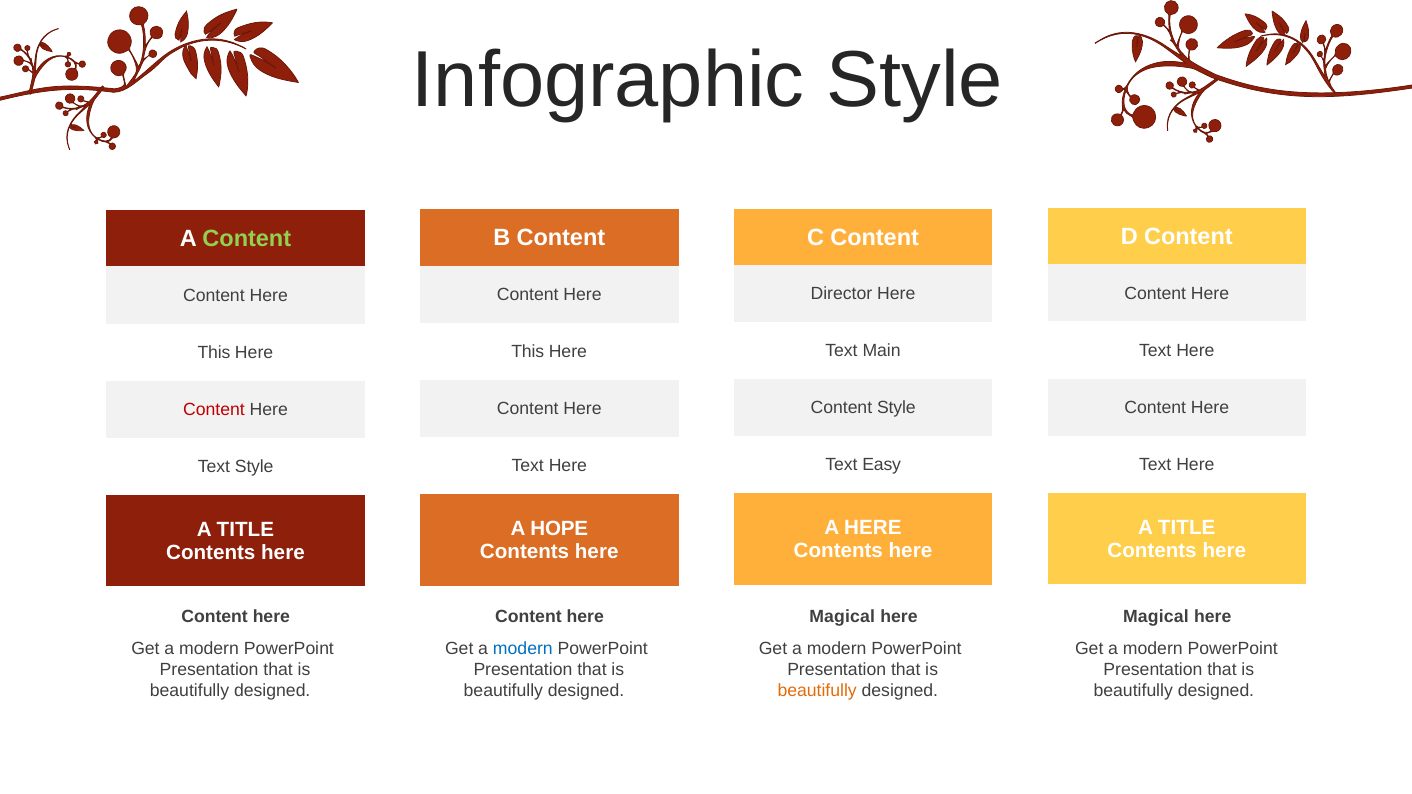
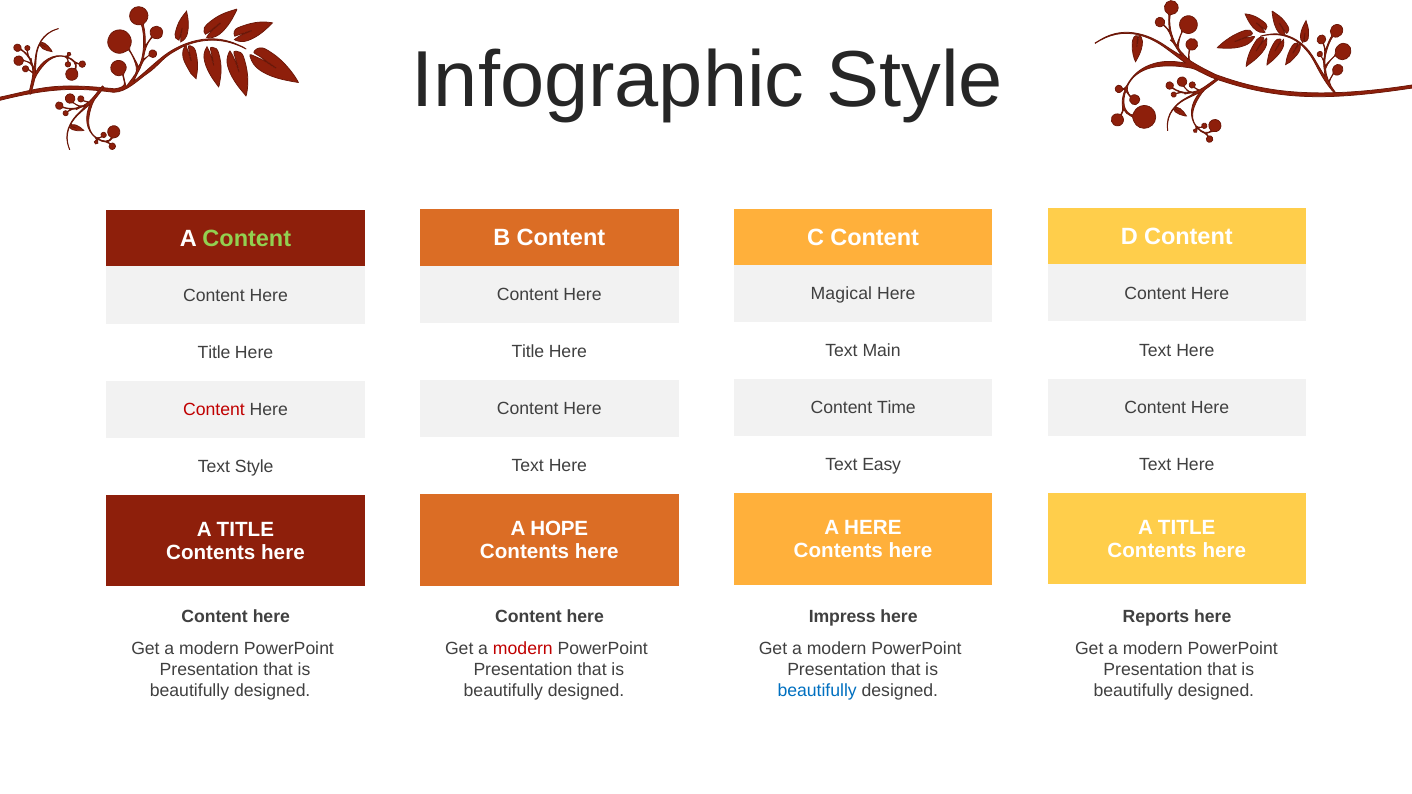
Director: Director -> Magical
This at (528, 352): This -> Title
This at (214, 352): This -> Title
Content Style: Style -> Time
Magical at (842, 617): Magical -> Impress
Magical at (1156, 617): Magical -> Reports
modern at (523, 649) colour: blue -> red
beautifully at (817, 691) colour: orange -> blue
